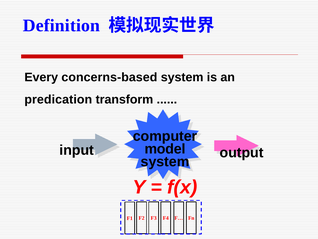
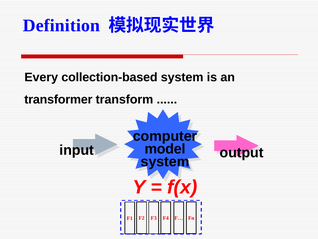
concerns-based: concerns-based -> collection-based
predication: predication -> transformer
